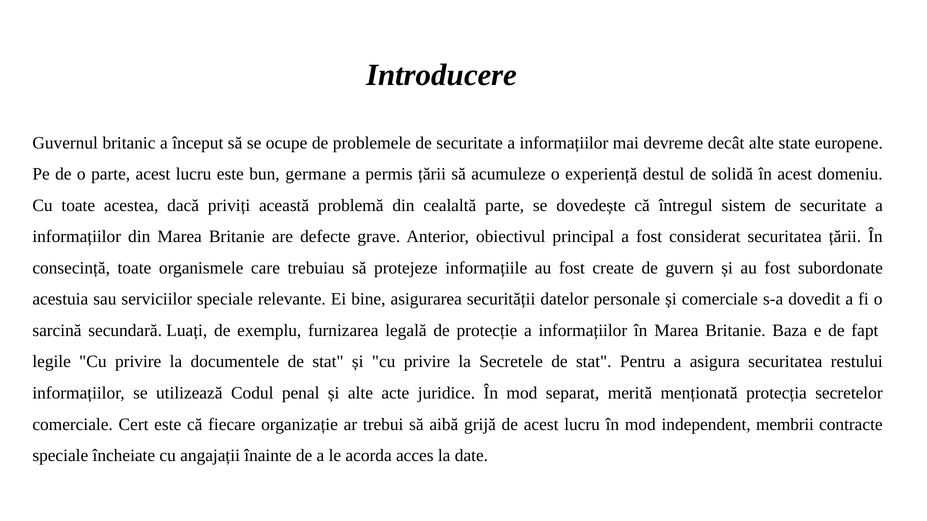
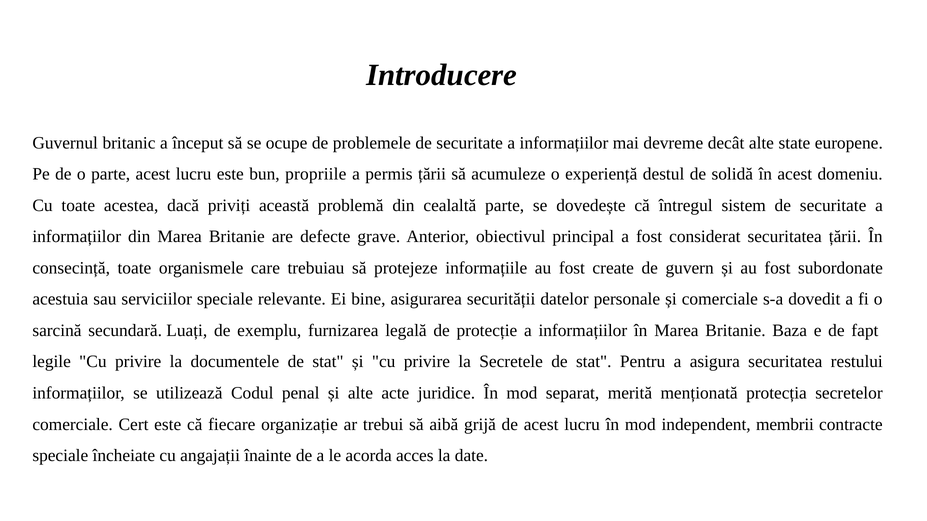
germane: germane -> propriile
